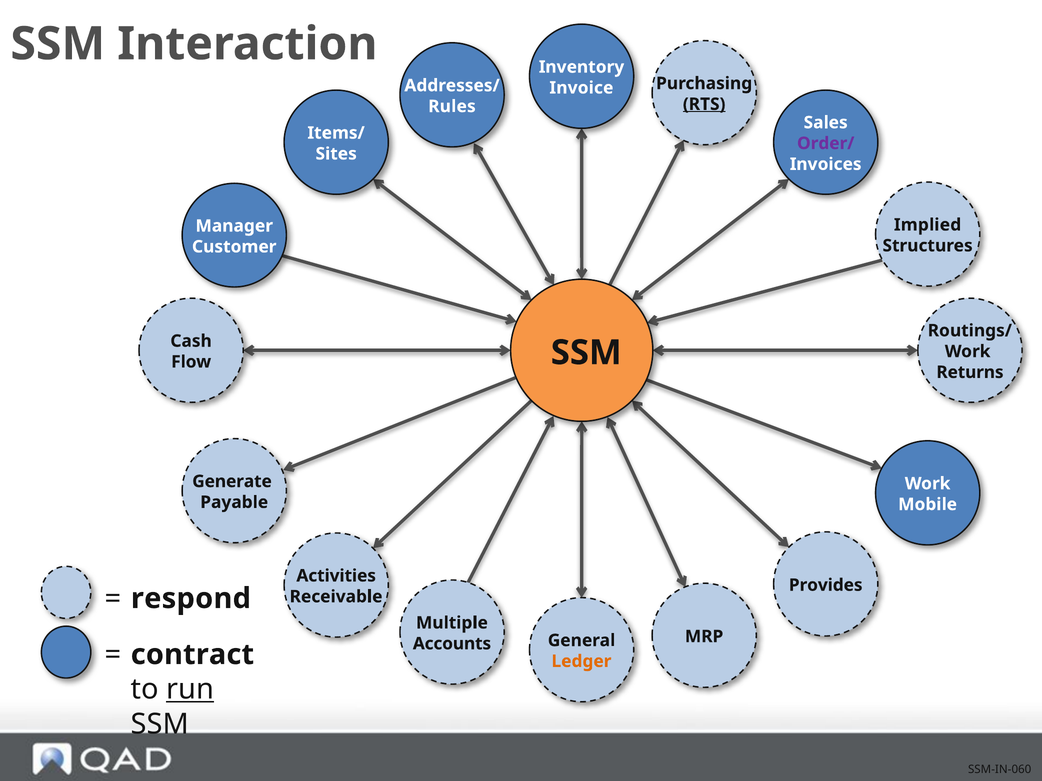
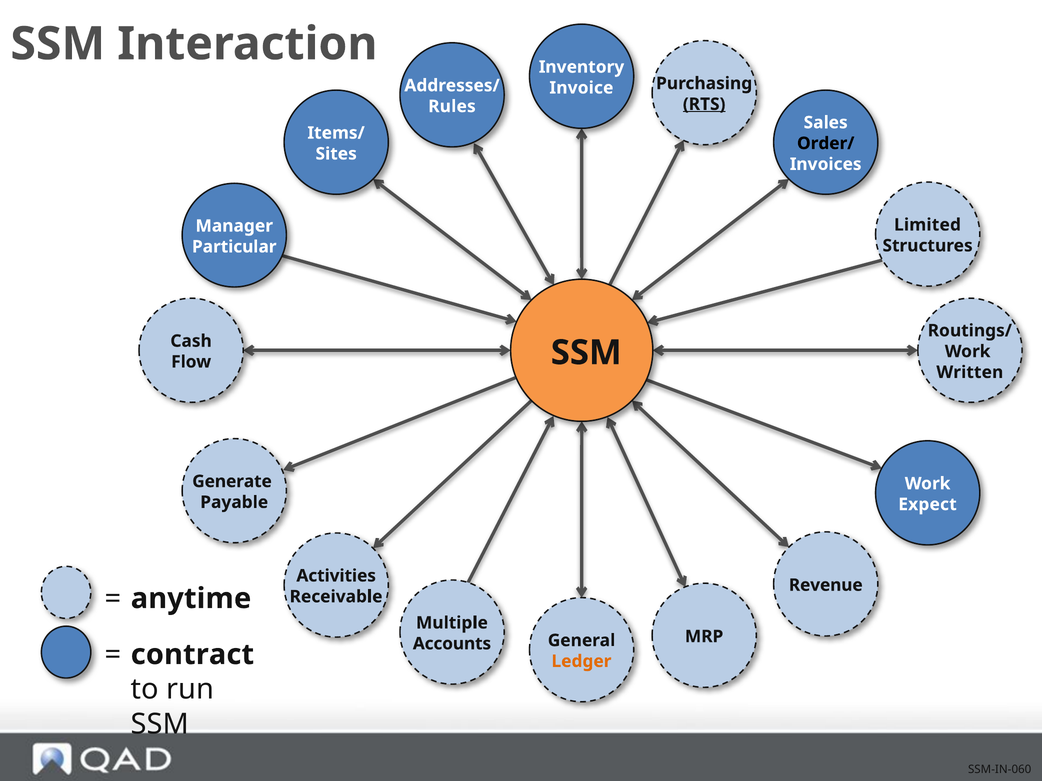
Order/ colour: purple -> black
Implied: Implied -> Limited
Customer: Customer -> Particular
Returns: Returns -> Written
Mobile: Mobile -> Expect
Provides: Provides -> Revenue
respond: respond -> anytime
run underline: present -> none
